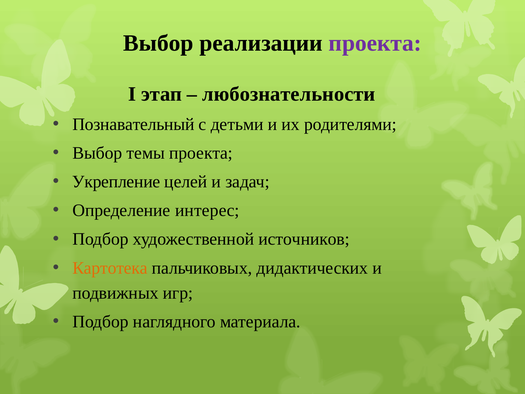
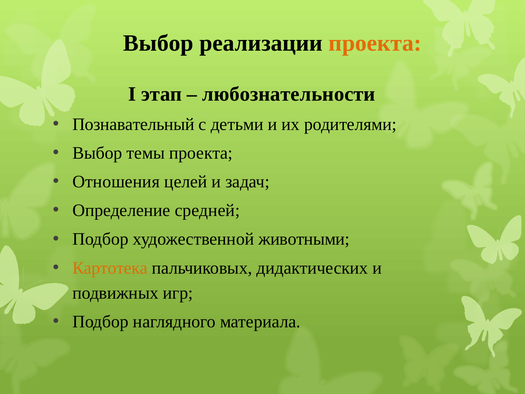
проекта at (375, 43) colour: purple -> orange
Укрепление: Укрепление -> Отношения
интерес: интерес -> средней
источников: источников -> животными
